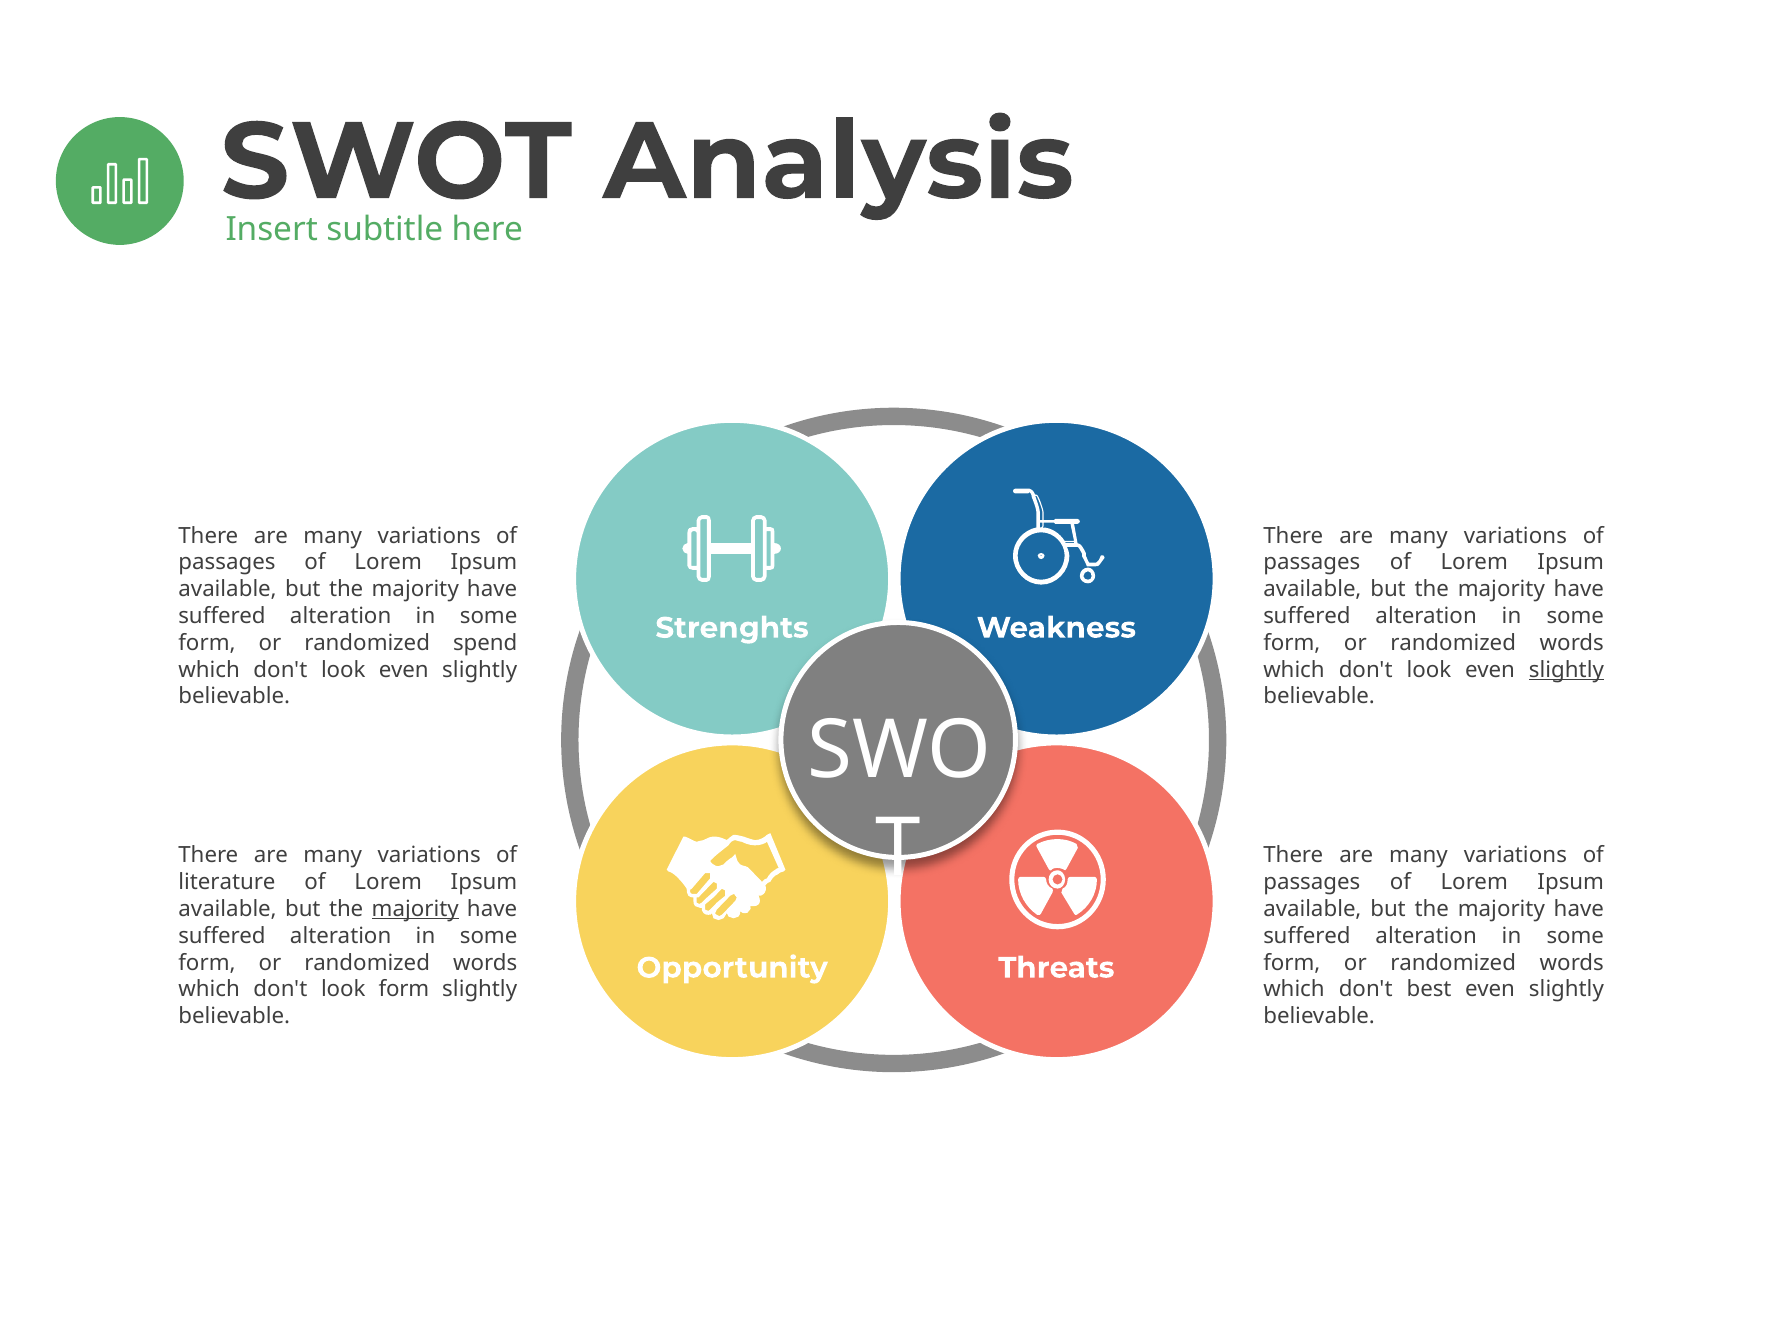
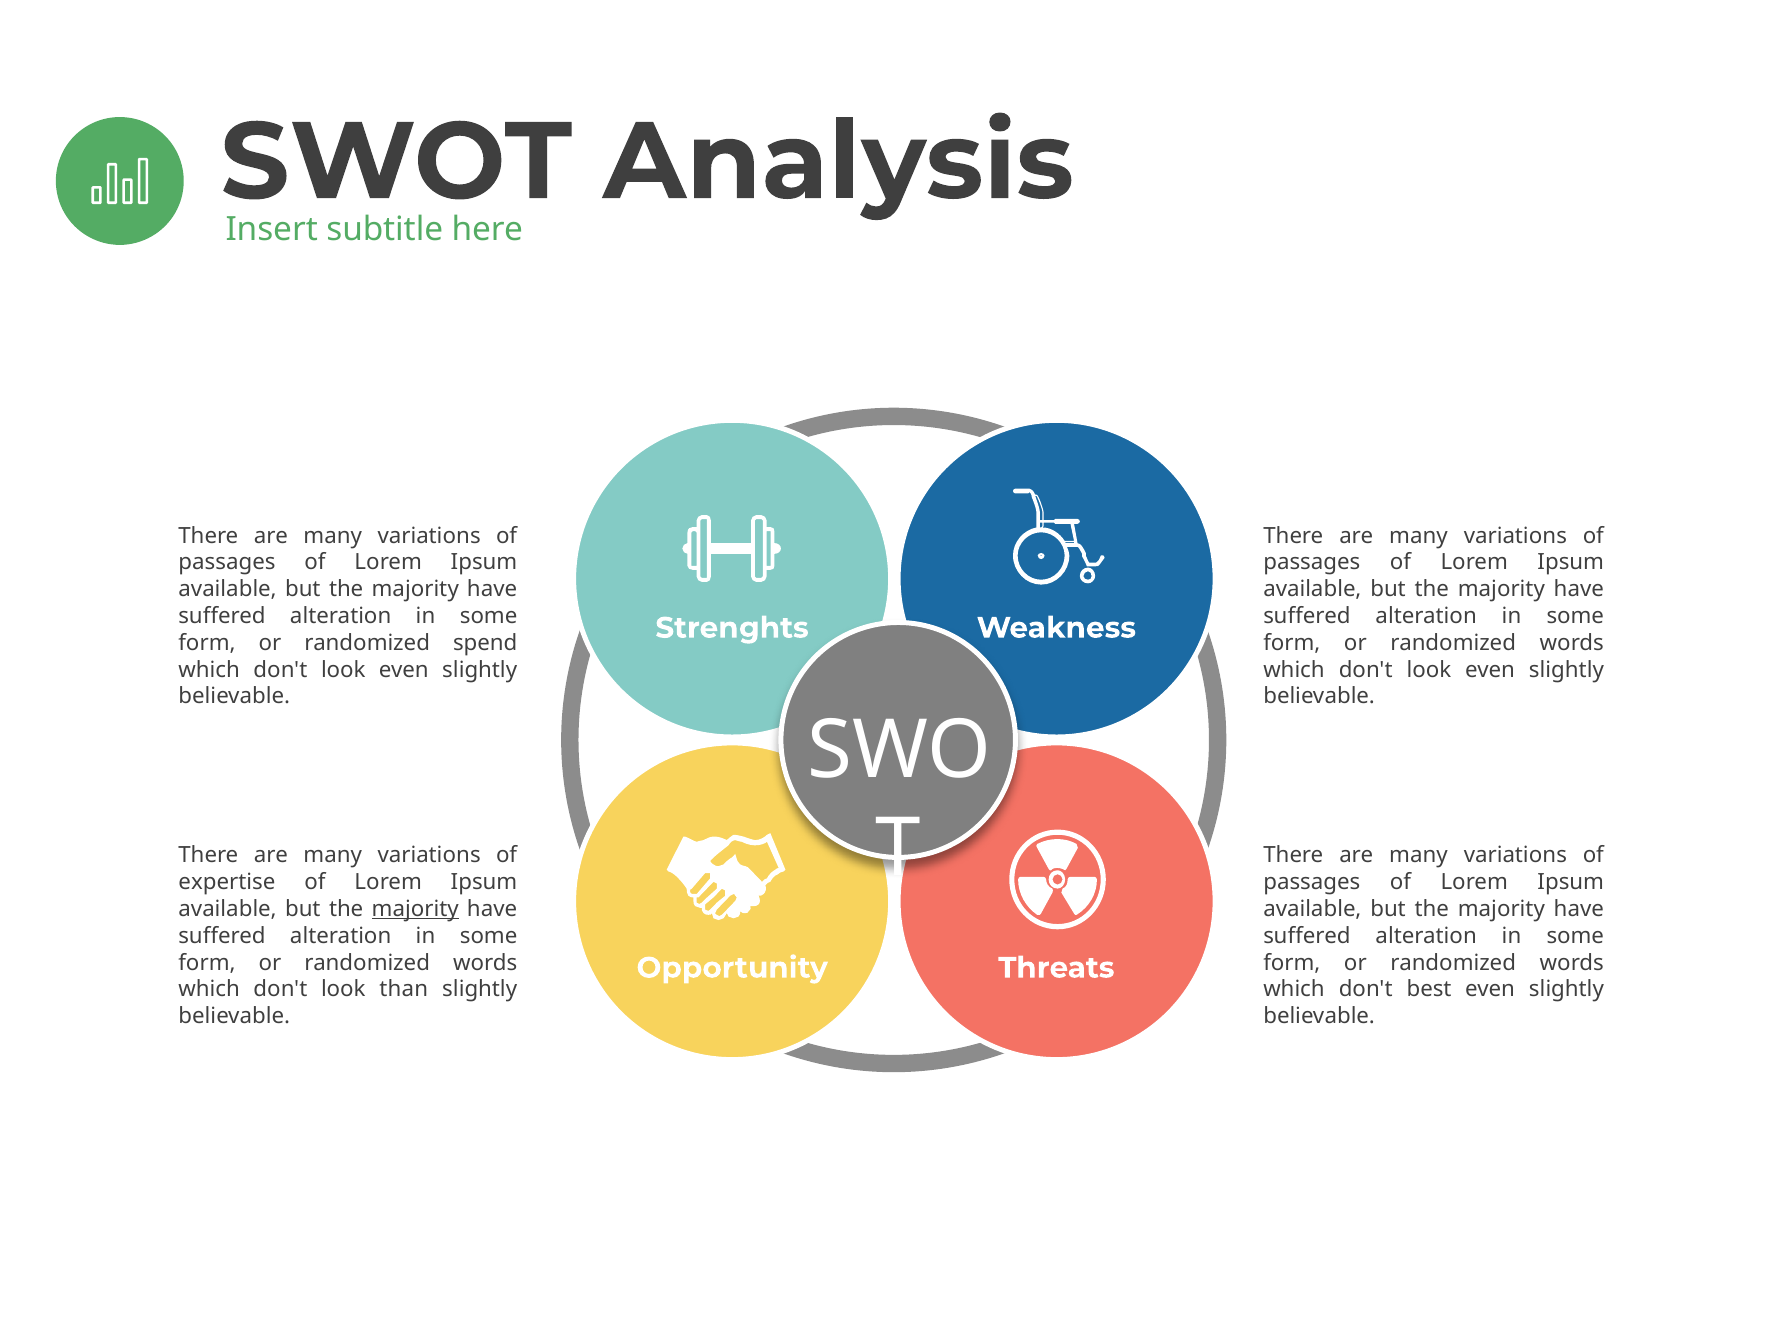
slightly at (1566, 670) underline: present -> none
literature: literature -> expertise
look form: form -> than
